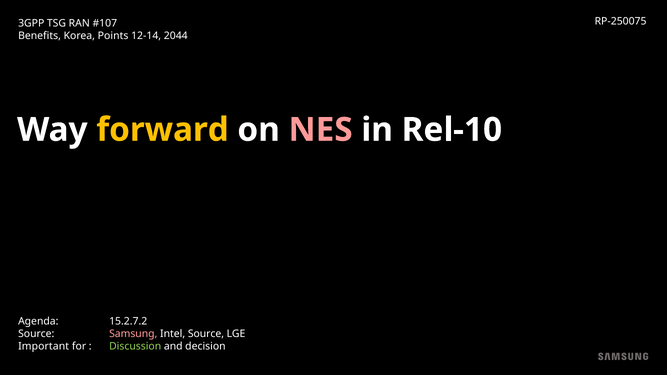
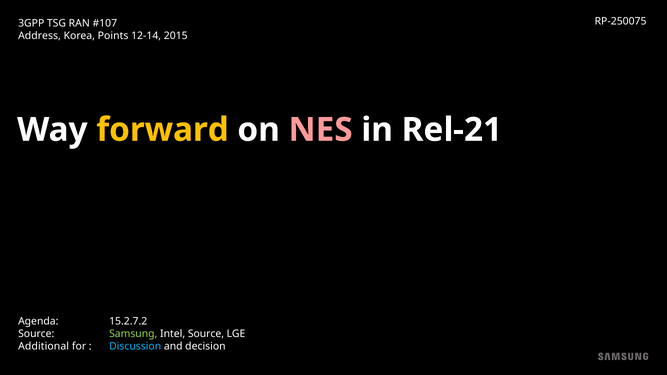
Benefits: Benefits -> Address
2044: 2044 -> 2015
Rel-10: Rel-10 -> Rel-21
Samsung colour: pink -> light green
Important: Important -> Additional
Discussion colour: light green -> light blue
